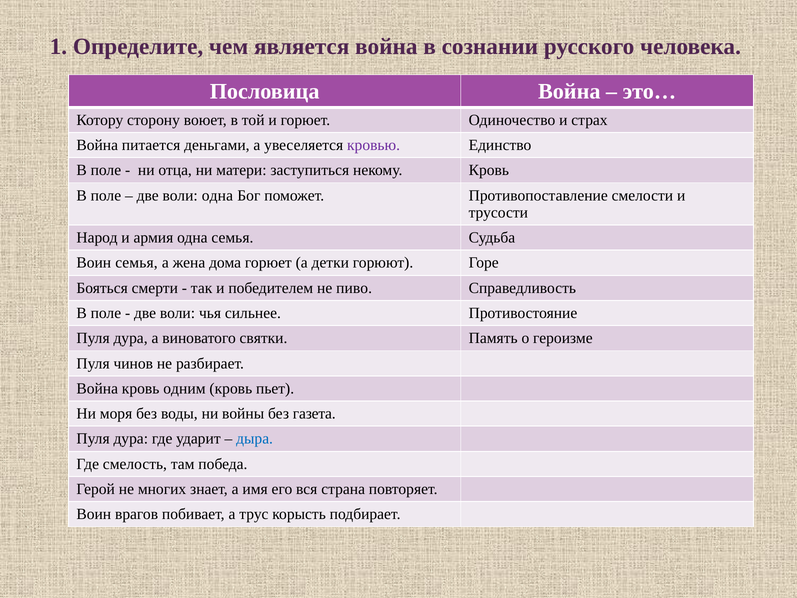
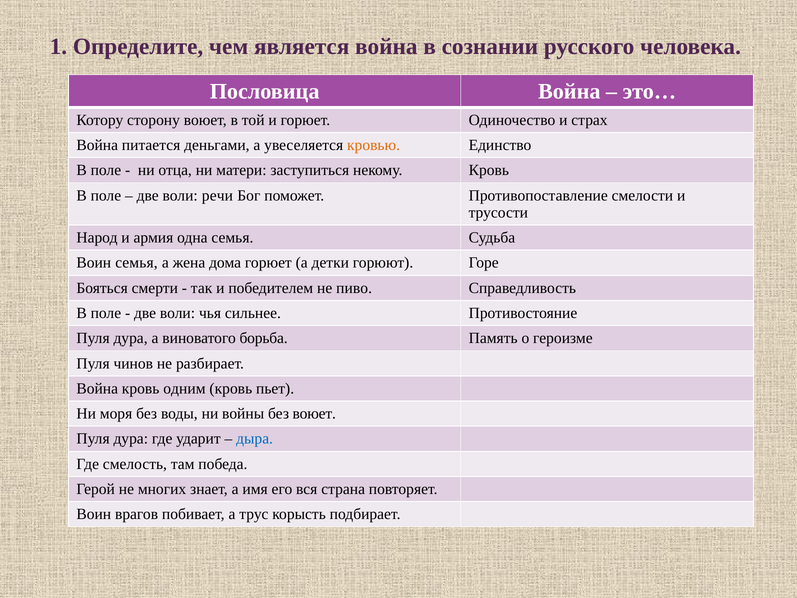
кровью colour: purple -> orange
воли одна: одна -> речи
святки: святки -> борьба
без газета: газета -> воюет
